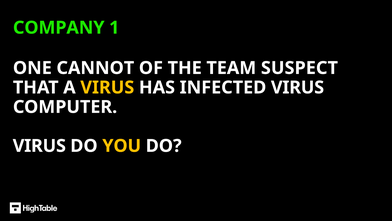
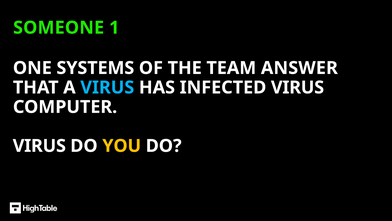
COMPANY: COMPANY -> SOMEONE
CANNOT: CANNOT -> SYSTEMS
SUSPECT: SUSPECT -> ANSWER
VIRUS at (107, 87) colour: yellow -> light blue
